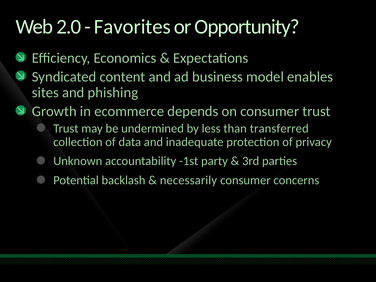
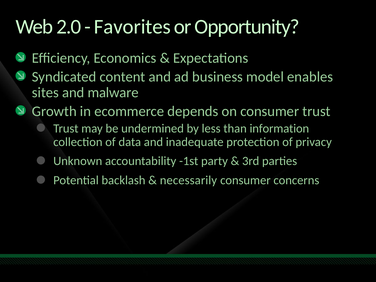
phishing: phishing -> malware
transferred: transferred -> information
